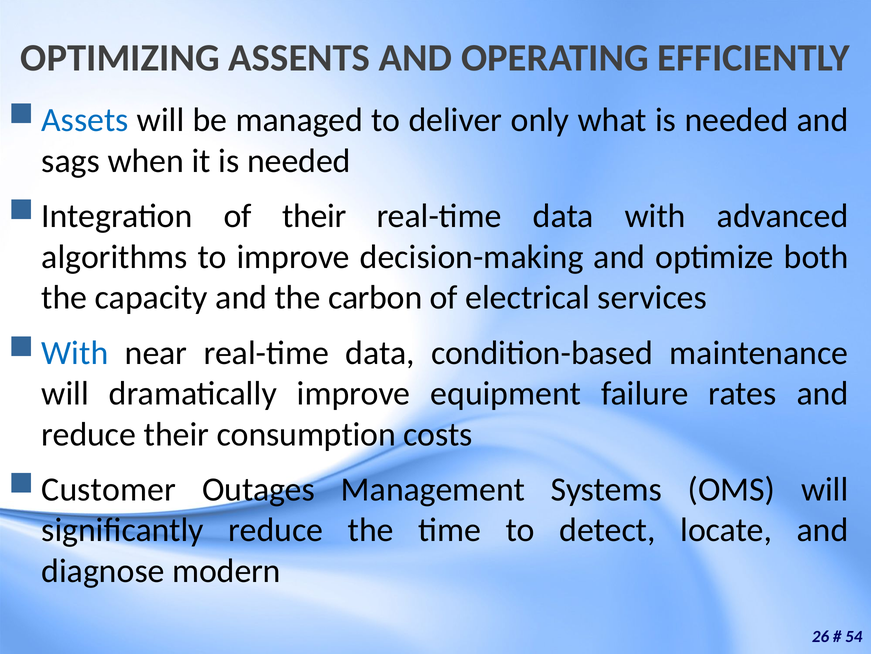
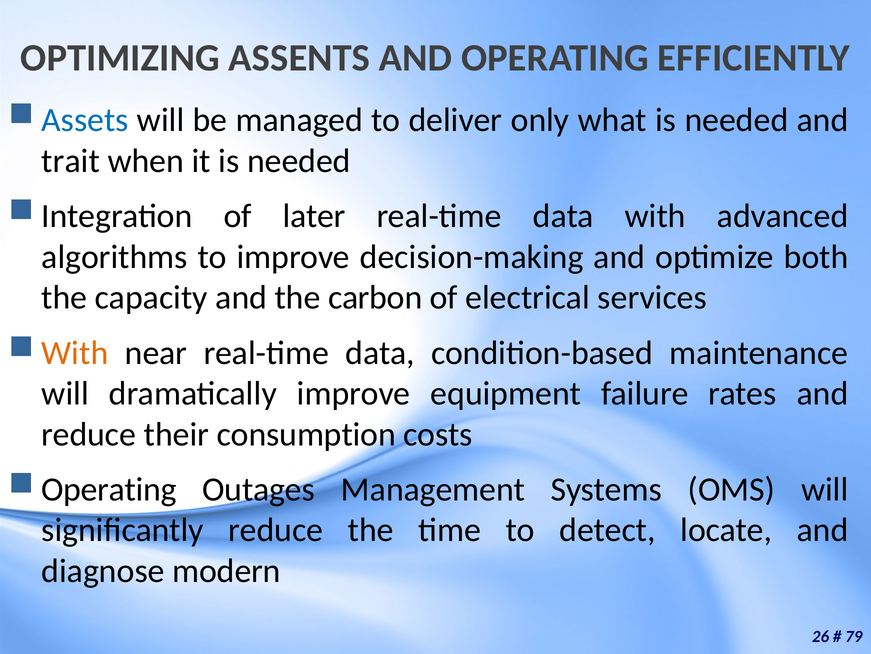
sags: sags -> trait
of their: their -> later
With at (75, 352) colour: blue -> orange
Customer at (109, 489): Customer -> Operating
54: 54 -> 79
